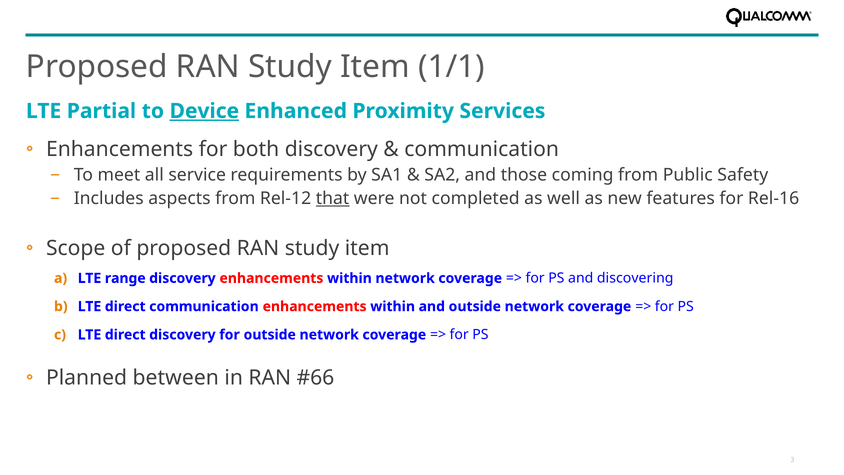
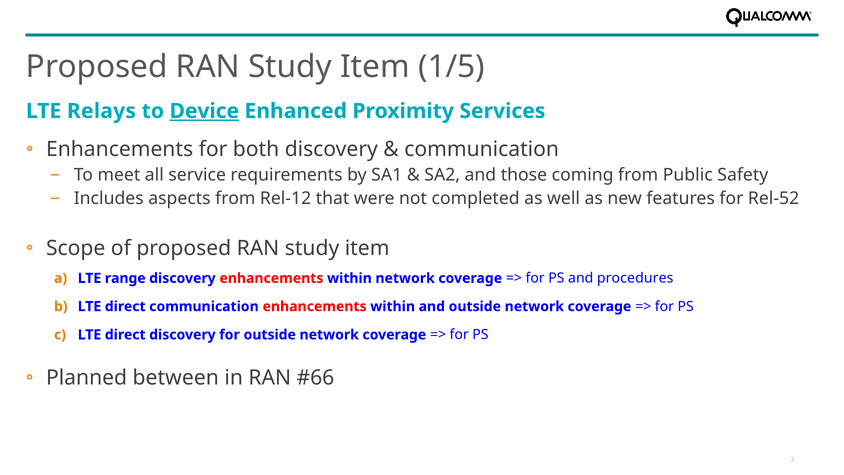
1/1: 1/1 -> 1/5
Partial: Partial -> Relays
that underline: present -> none
Rel-16: Rel-16 -> Rel-52
discovering: discovering -> procedures
